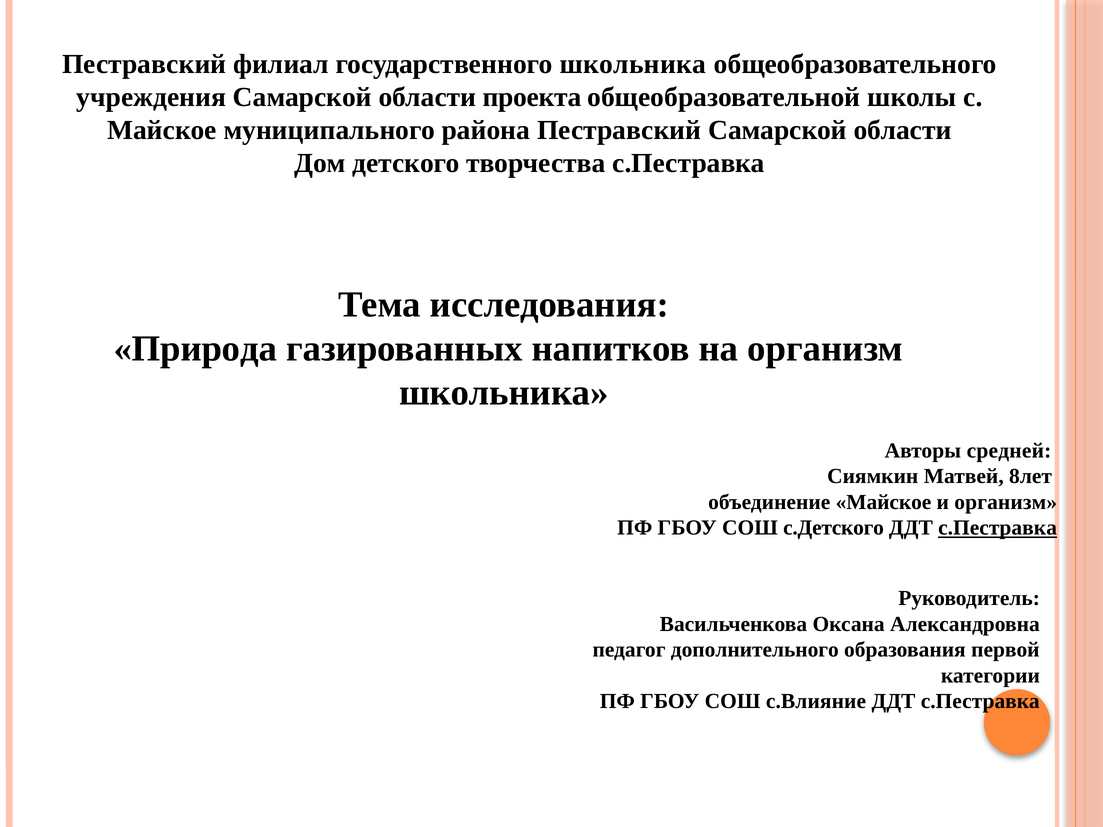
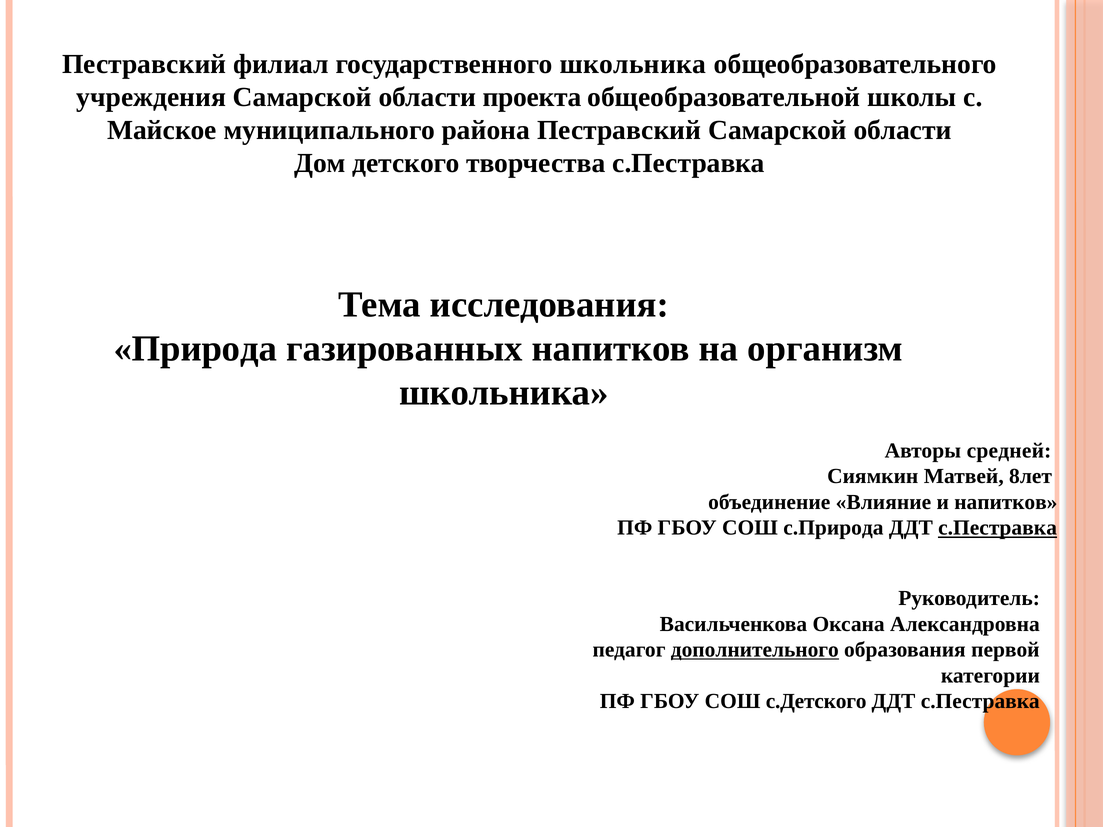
объединение Майское: Майское -> Влияние
и организм: организм -> напитков
с.Детского: с.Детского -> с.Природа
дополнительного underline: none -> present
с.Влияние: с.Влияние -> с.Детского
